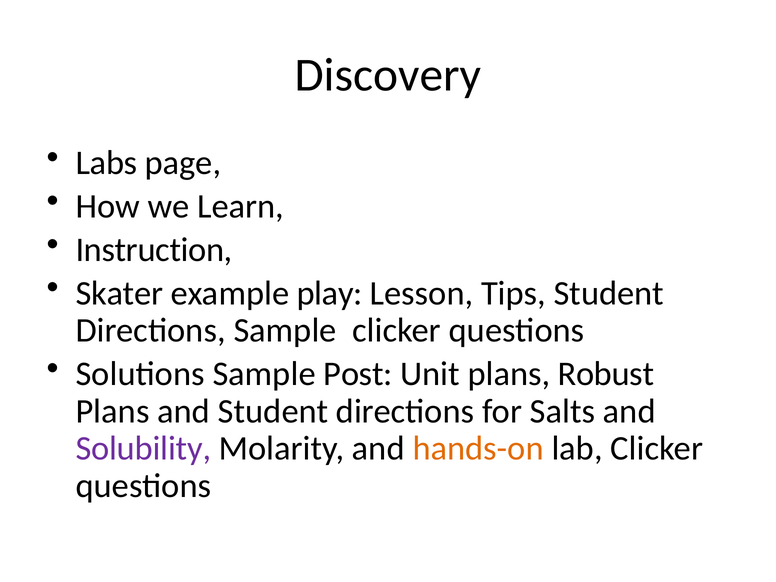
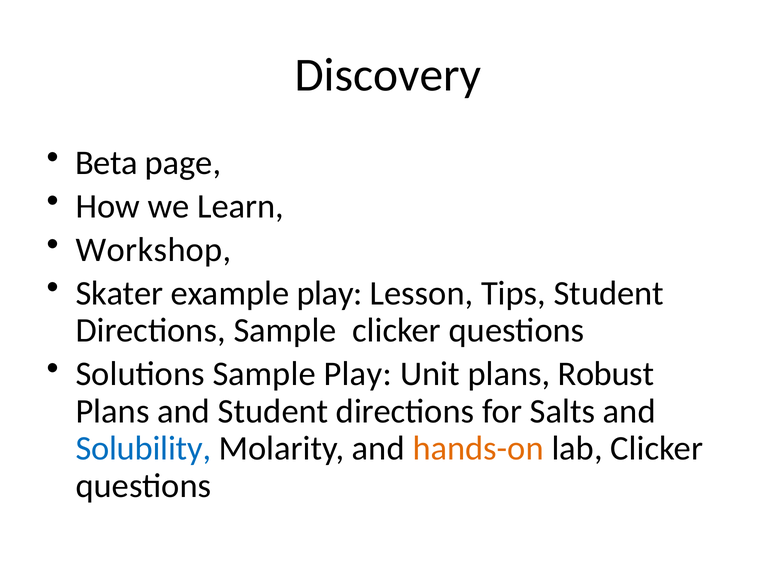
Labs: Labs -> Beta
Instruction: Instruction -> Workshop
Sample Post: Post -> Play
Solubility colour: purple -> blue
